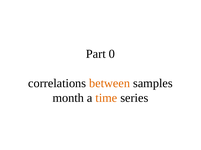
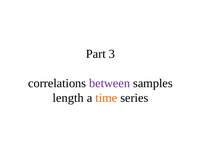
0: 0 -> 3
between colour: orange -> purple
month: month -> length
